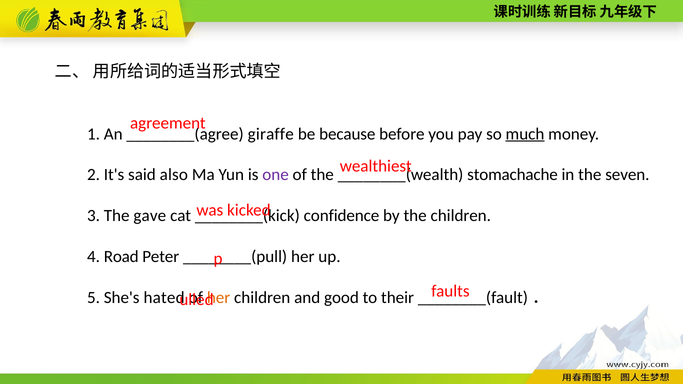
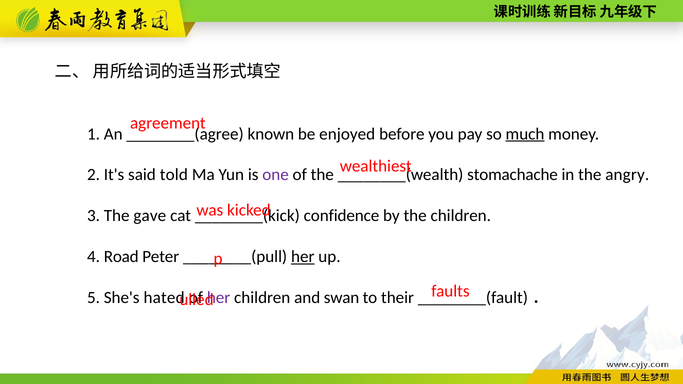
giraffe: giraffe -> known
because: because -> enjoyed
also: also -> told
seven: seven -> angry
her at (303, 257) underline: none -> present
her at (219, 298) colour: orange -> purple
good: good -> swan
